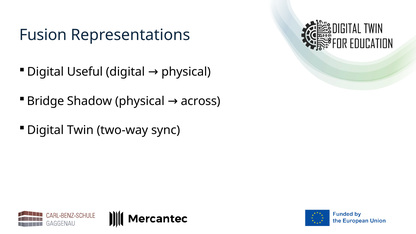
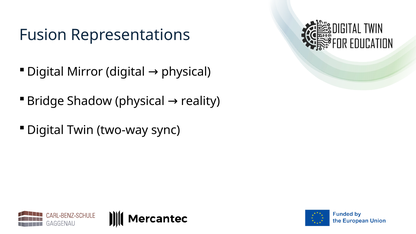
Useful: Useful -> Mirror
across: across -> reality
